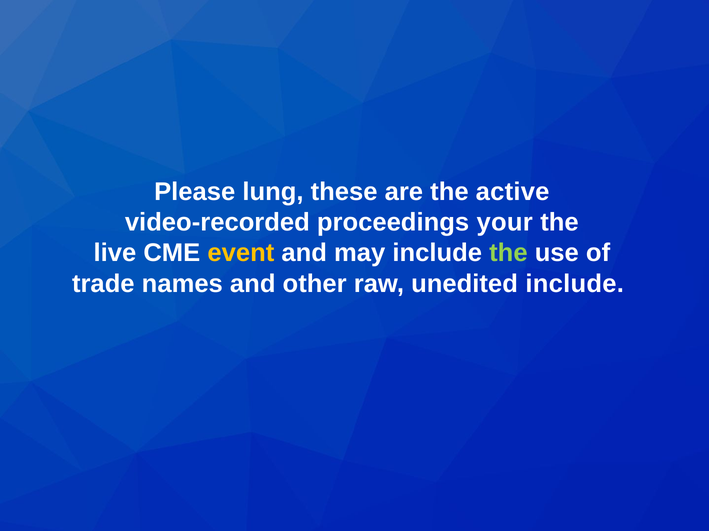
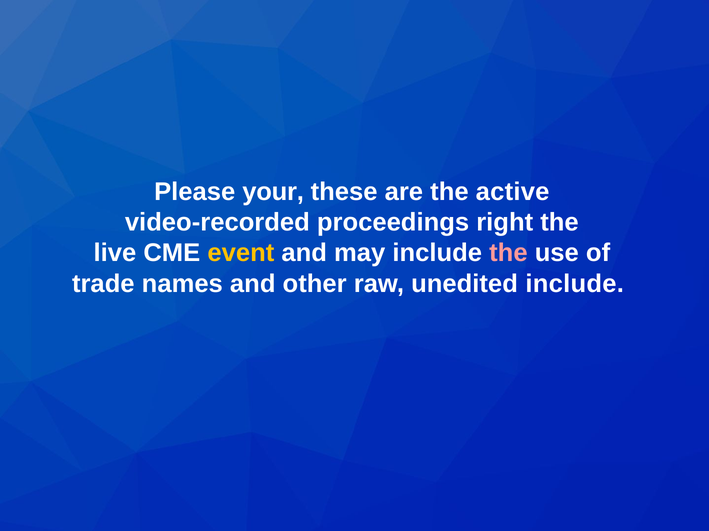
lung: lung -> your
your: your -> right
the at (508, 253) colour: light green -> pink
